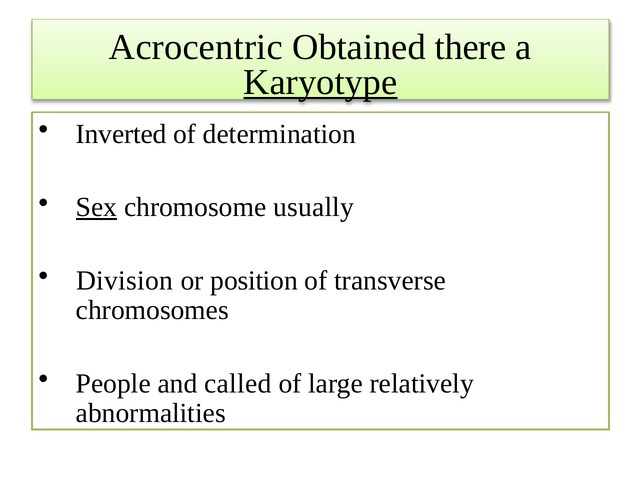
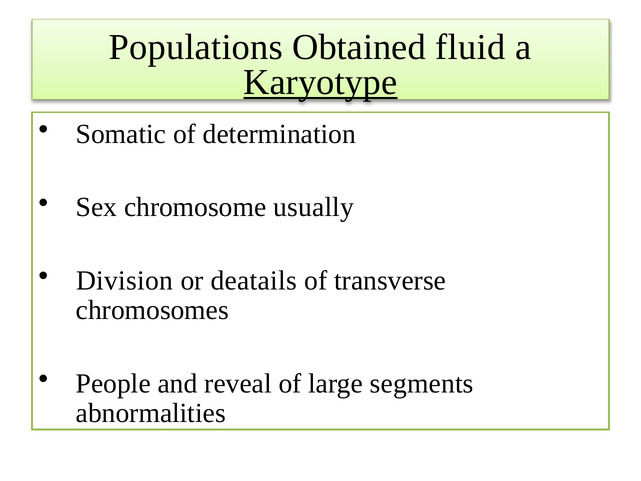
Acrocentric: Acrocentric -> Populations
there: there -> fluid
Inverted: Inverted -> Somatic
Sex underline: present -> none
position: position -> deatails
called: called -> reveal
relatively: relatively -> segments
